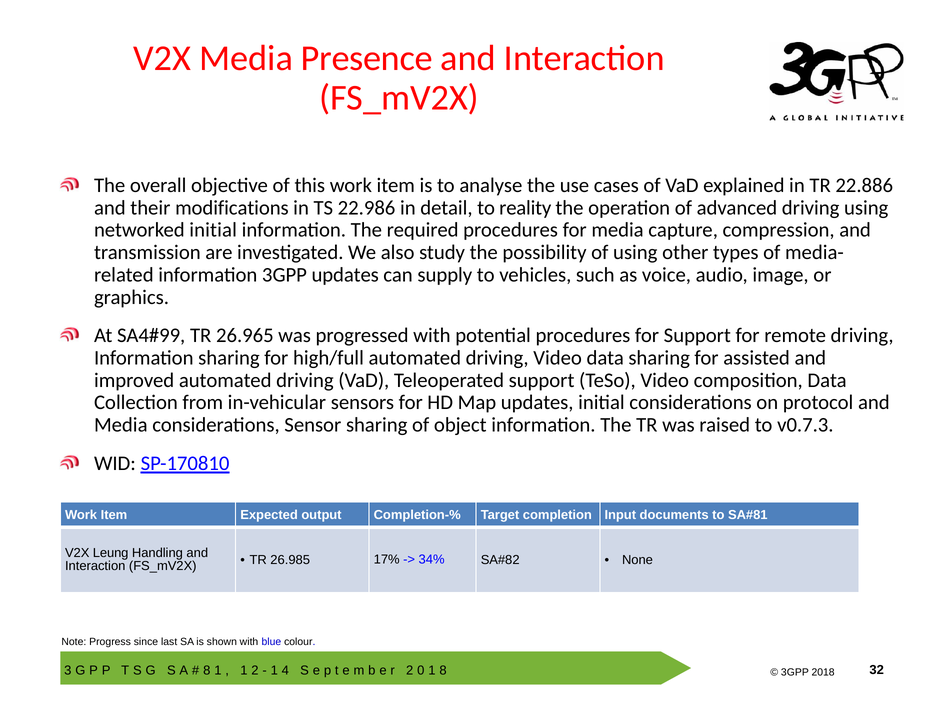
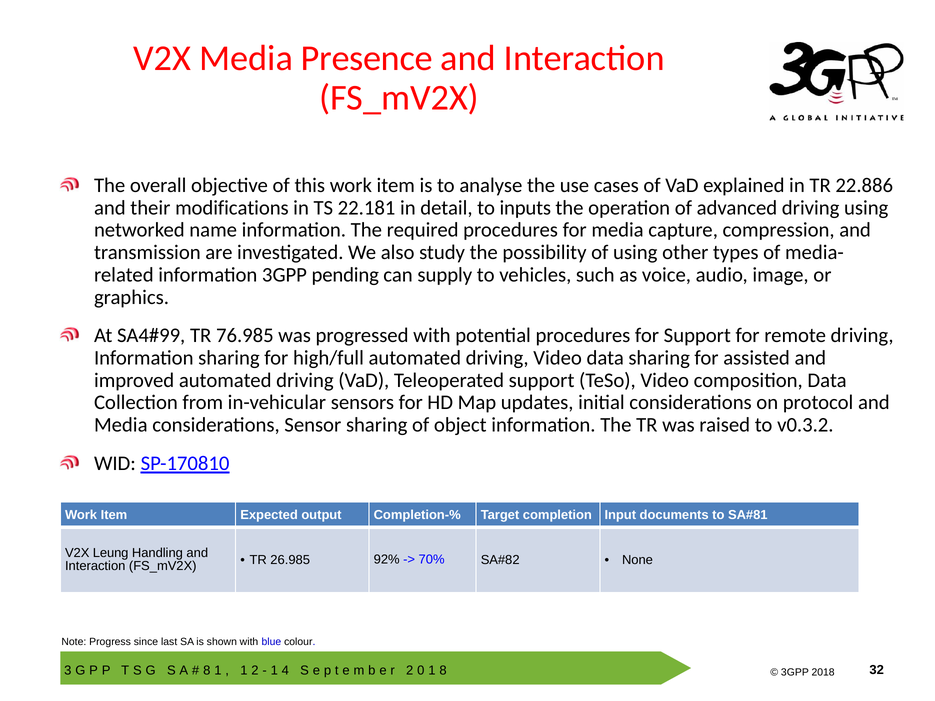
22.986: 22.986 -> 22.181
reality: reality -> inputs
networked initial: initial -> name
3GPP updates: updates -> pending
26.965: 26.965 -> 76.985
v0.7.3: v0.7.3 -> v0.3.2
17%: 17% -> 92%
34%: 34% -> 70%
